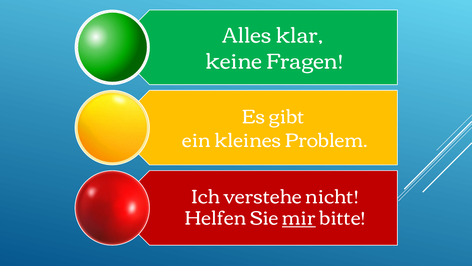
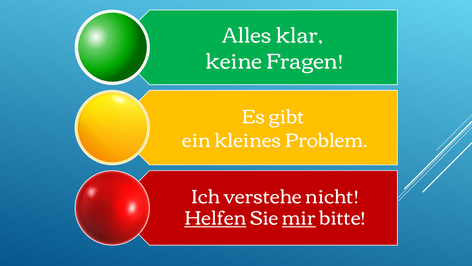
Helfen underline: none -> present
